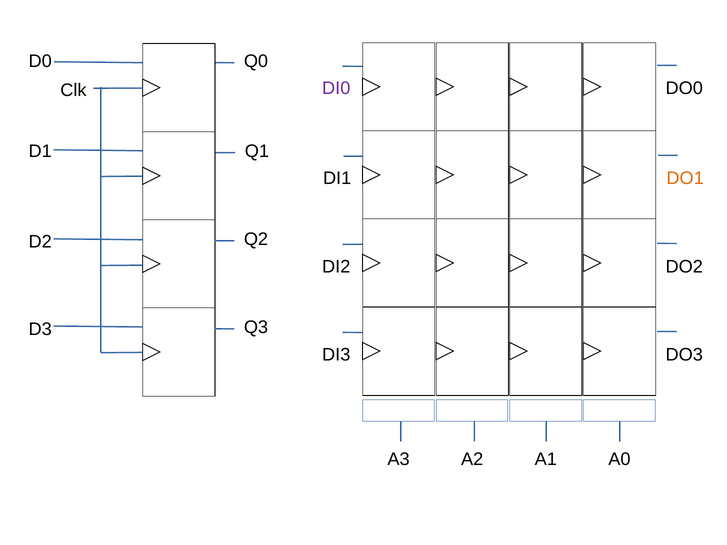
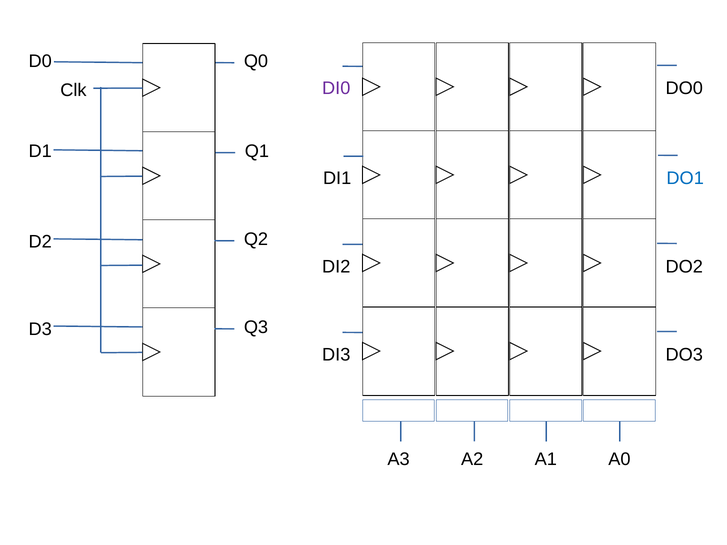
DO1 colour: orange -> blue
